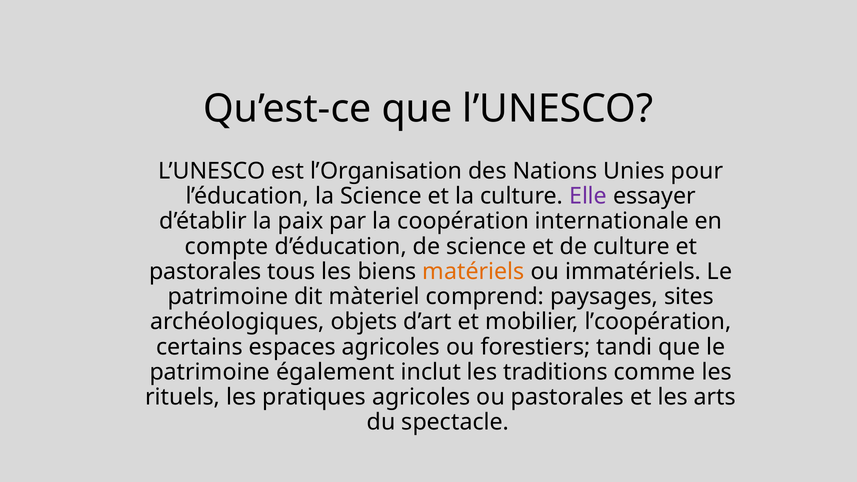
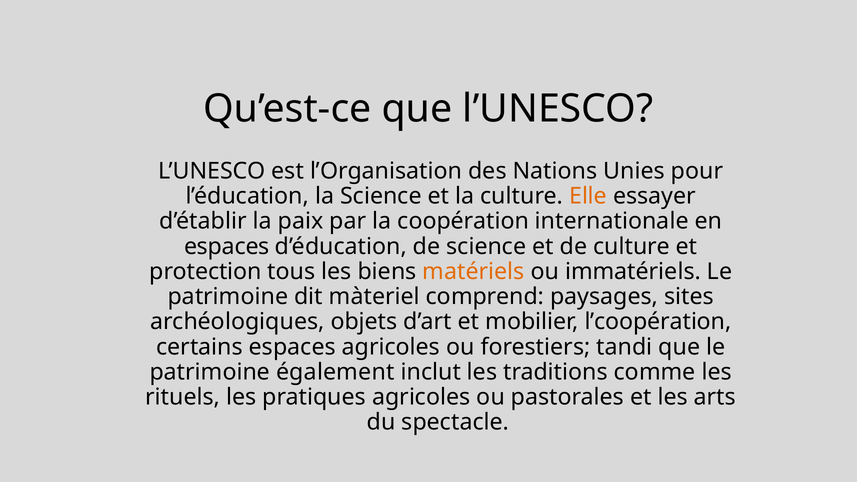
Elle colour: purple -> orange
compte at (227, 246): compte -> espaces
pastorales at (205, 272): pastorales -> protection
